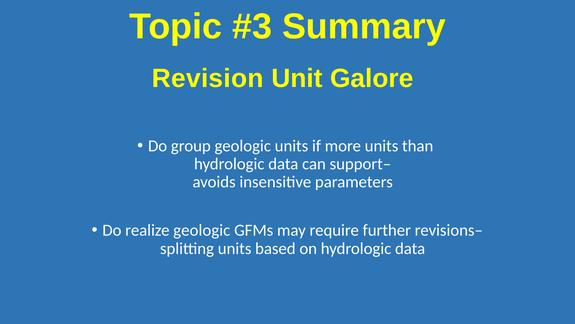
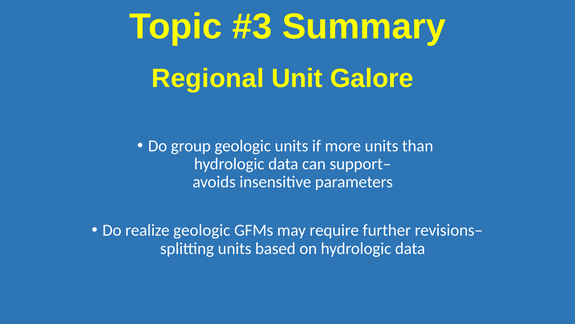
Revision: Revision -> Regional
